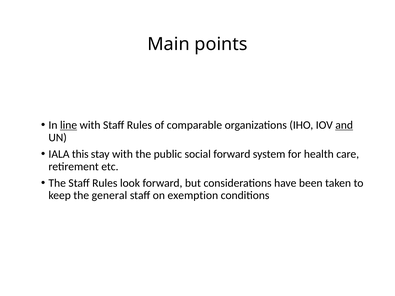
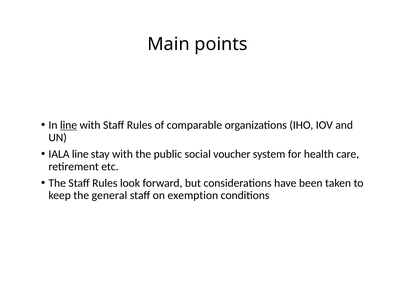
and underline: present -> none
IALA this: this -> line
social forward: forward -> voucher
